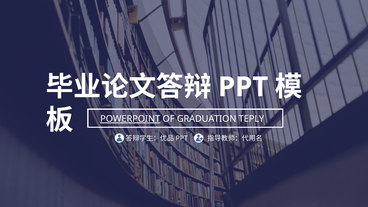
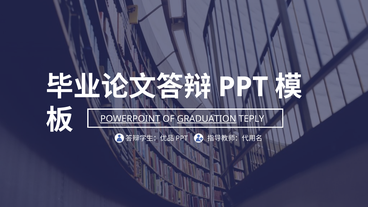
GRADUATION underline: none -> present
